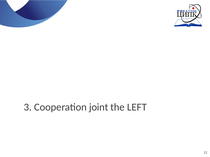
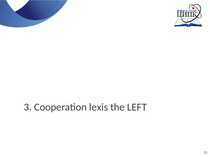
joint: joint -> lexis
